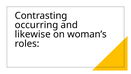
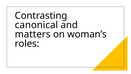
occurring: occurring -> canonical
likewise: likewise -> matters
